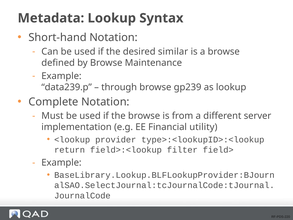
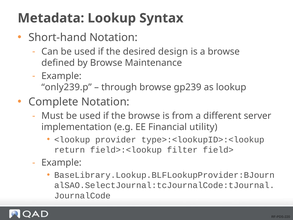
similar: similar -> design
data239.p: data239.p -> only239.p
